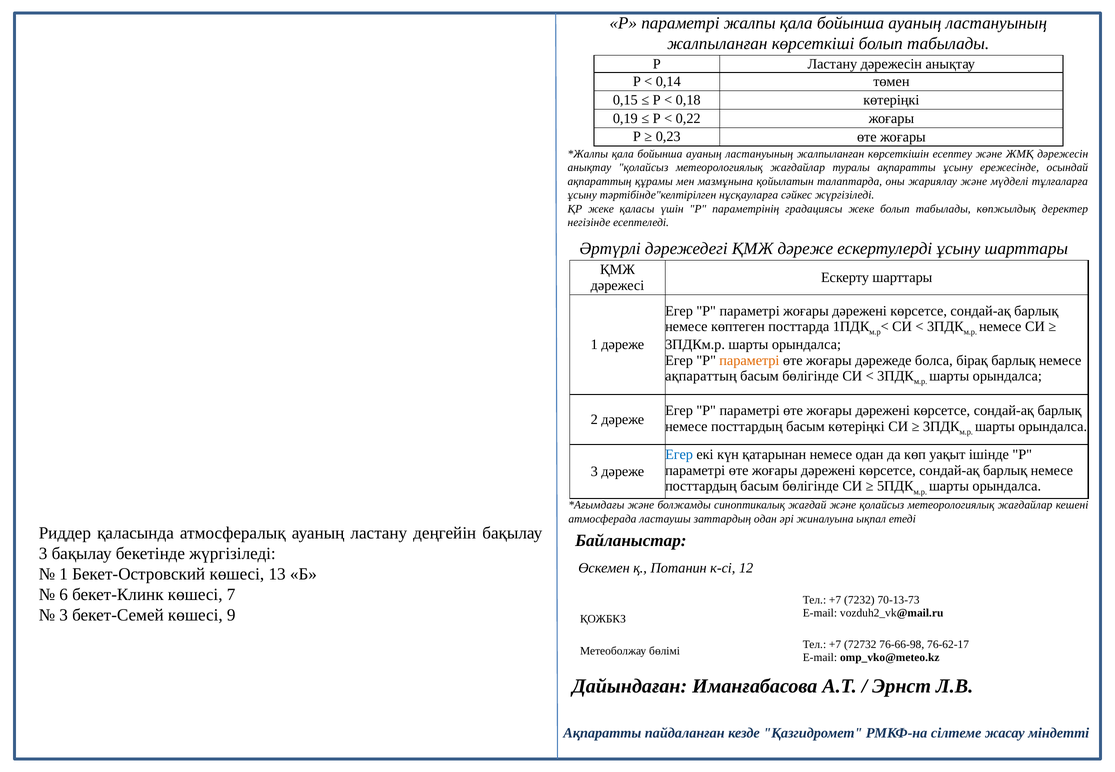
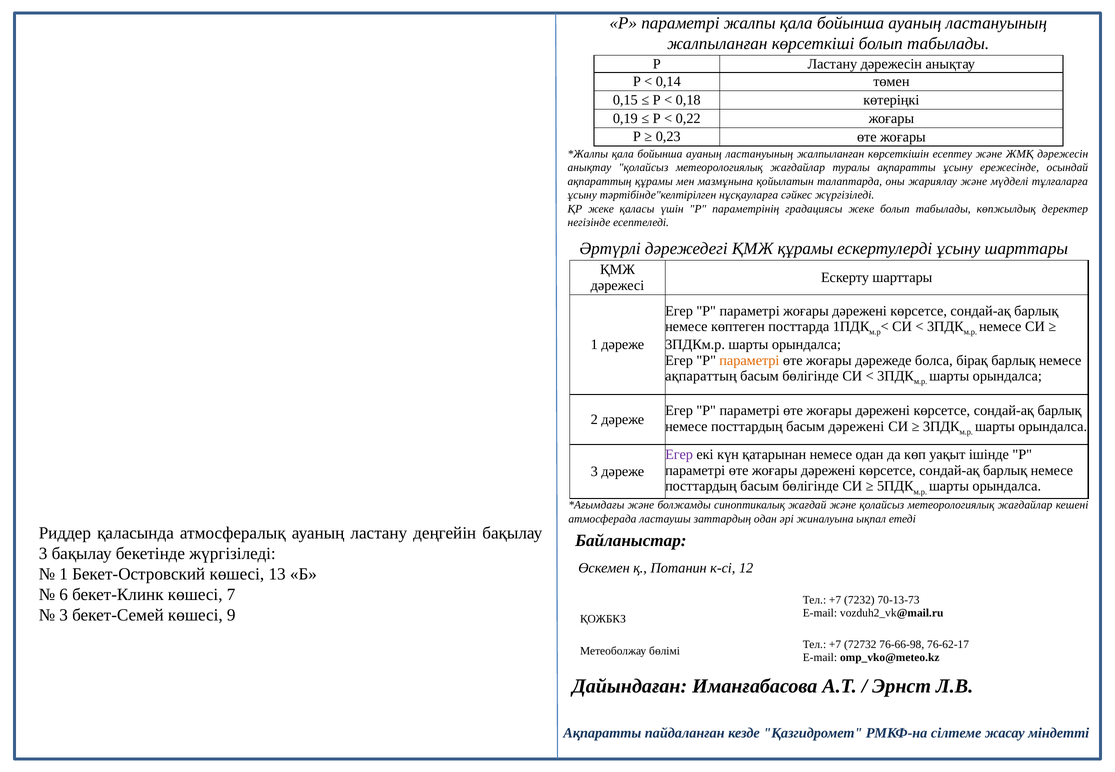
ҚМЖ дәреже: дәреже -> құрамы
басым көтеріңкі: көтеріңкі -> дәрежені
Егер at (679, 455) colour: blue -> purple
